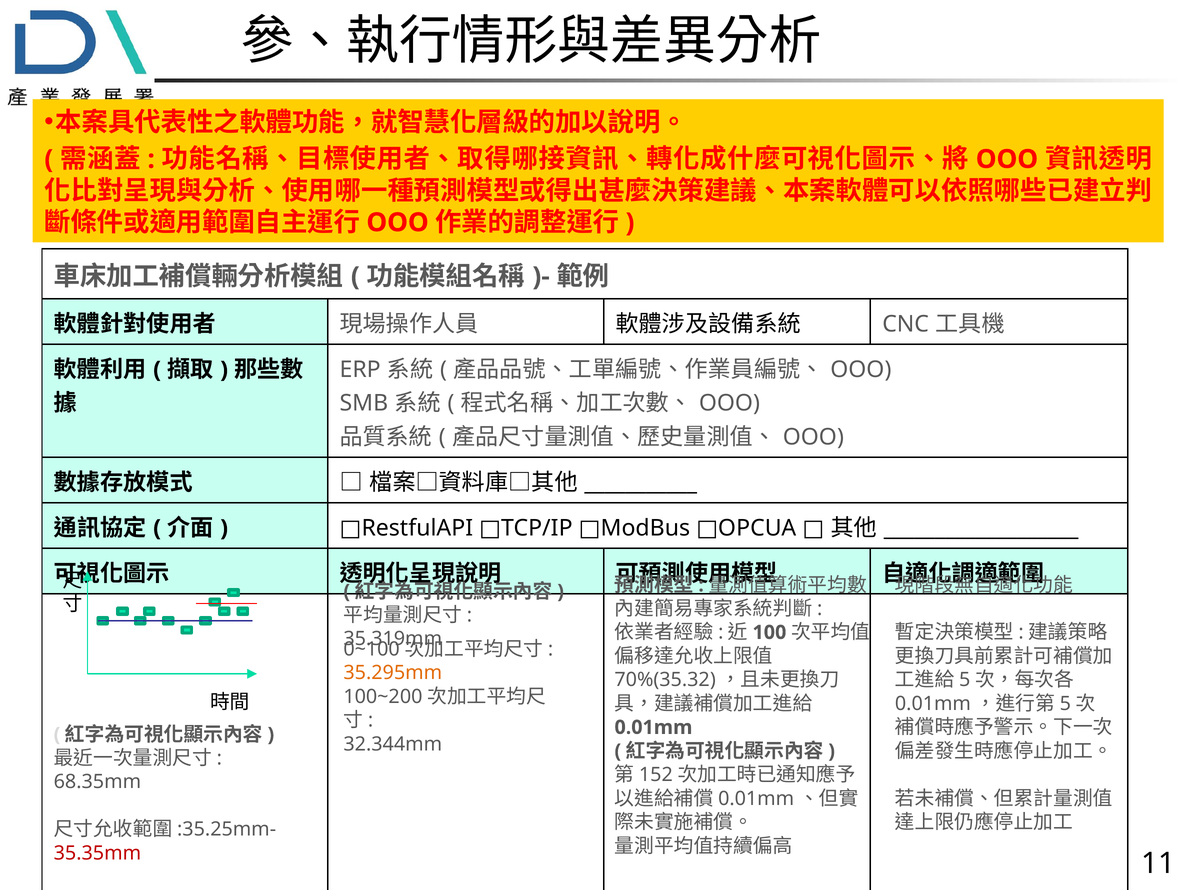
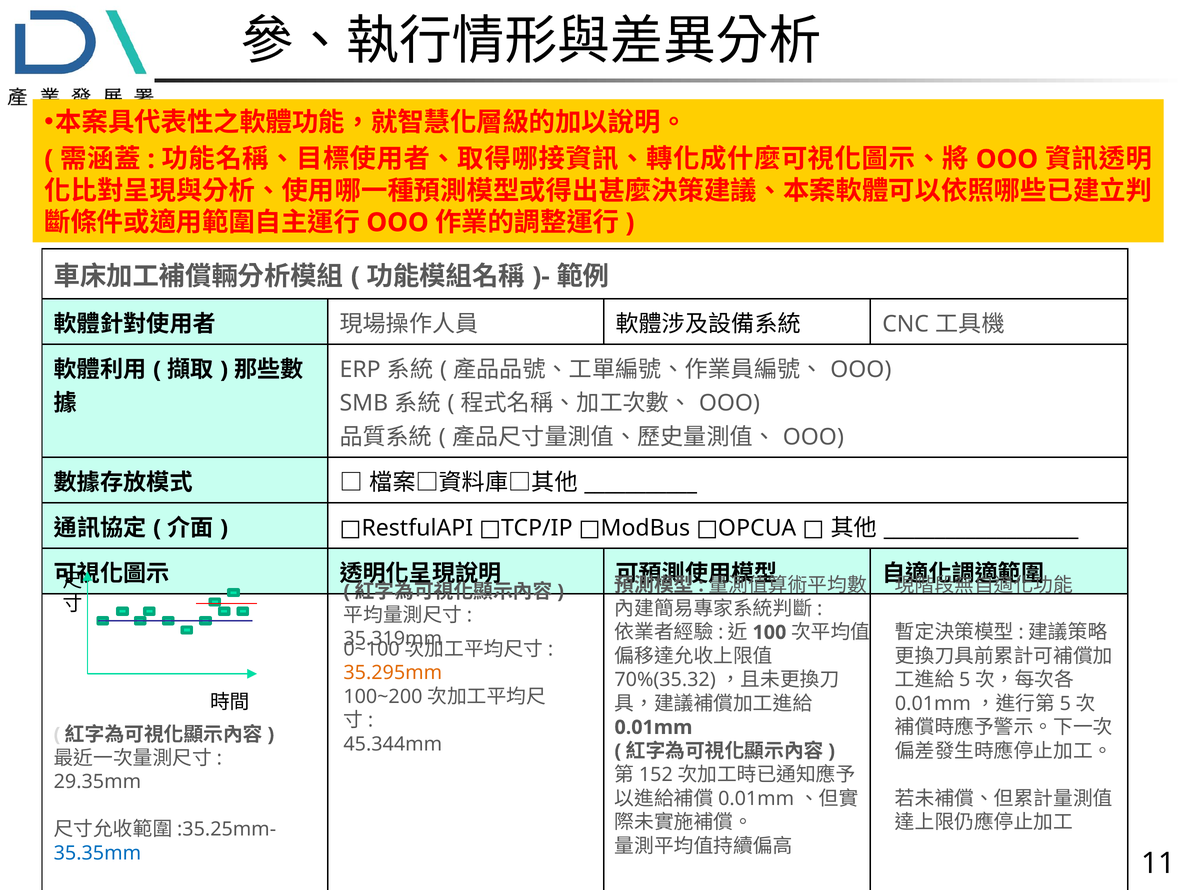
32.344mm: 32.344mm -> 45.344mm
68.35mm: 68.35mm -> 29.35mm
35.35mm colour: red -> blue
